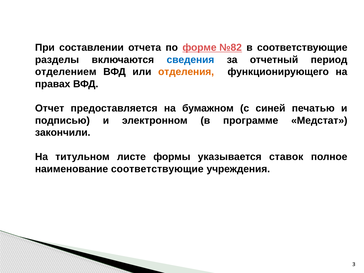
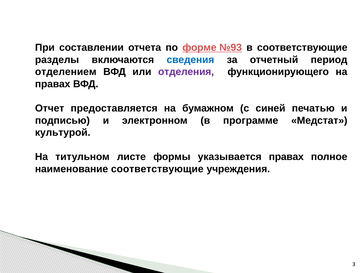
№82: №82 -> №93
отделения colour: orange -> purple
закончили: закончили -> культурой
указывается ставок: ставок -> правах
